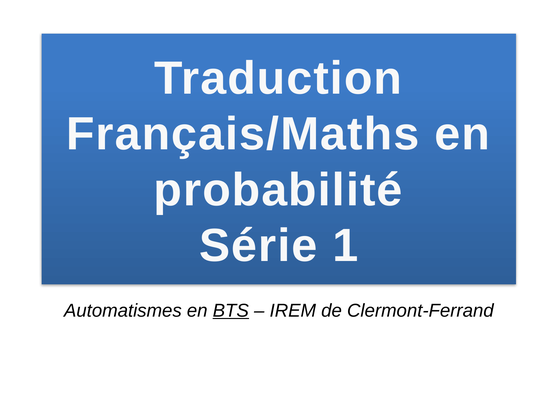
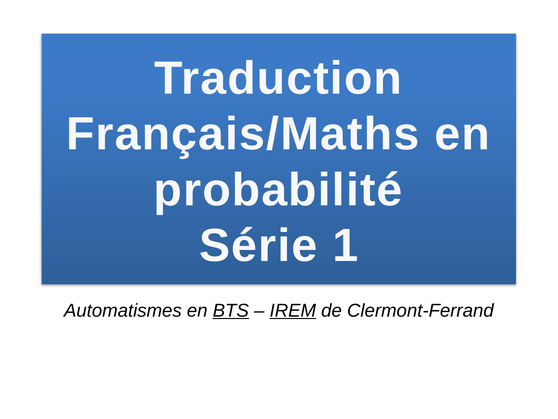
IREM underline: none -> present
